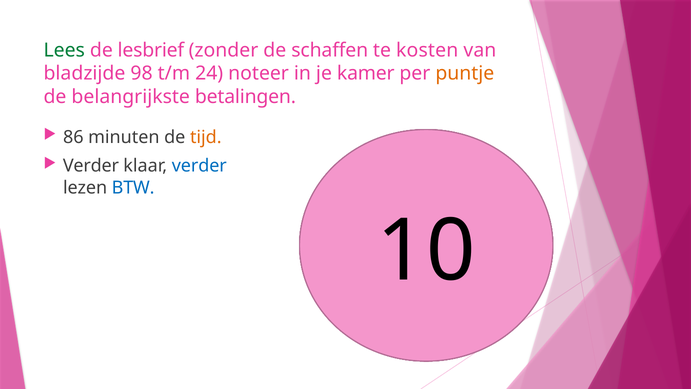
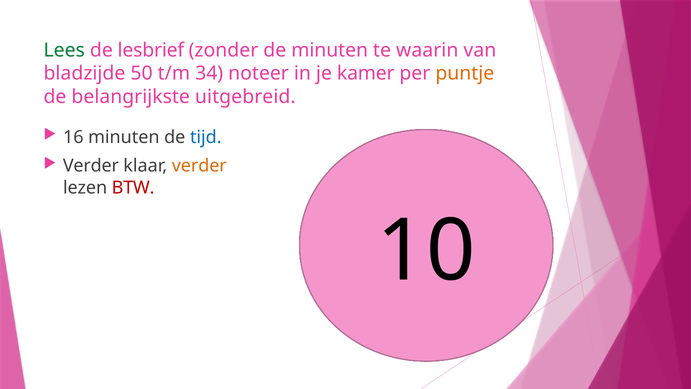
de schaffen: schaffen -> minuten
kosten: kosten -> waarin
98: 98 -> 50
24: 24 -> 34
betalingen: betalingen -> uitgebreid
86: 86 -> 16
tijd colour: orange -> blue
verder at (199, 166) colour: blue -> orange
BTW colour: blue -> red
